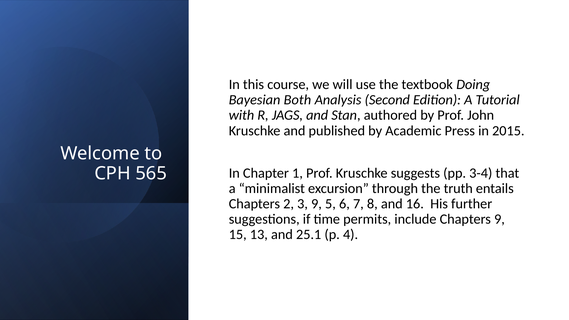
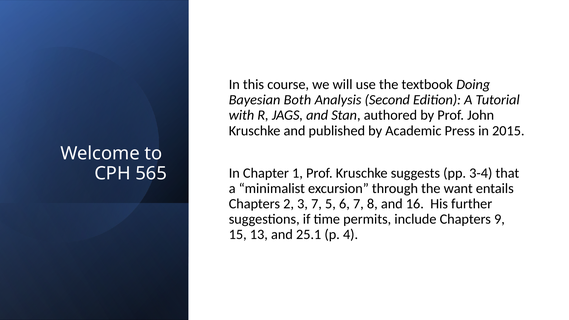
truth: truth -> want
3 9: 9 -> 7
